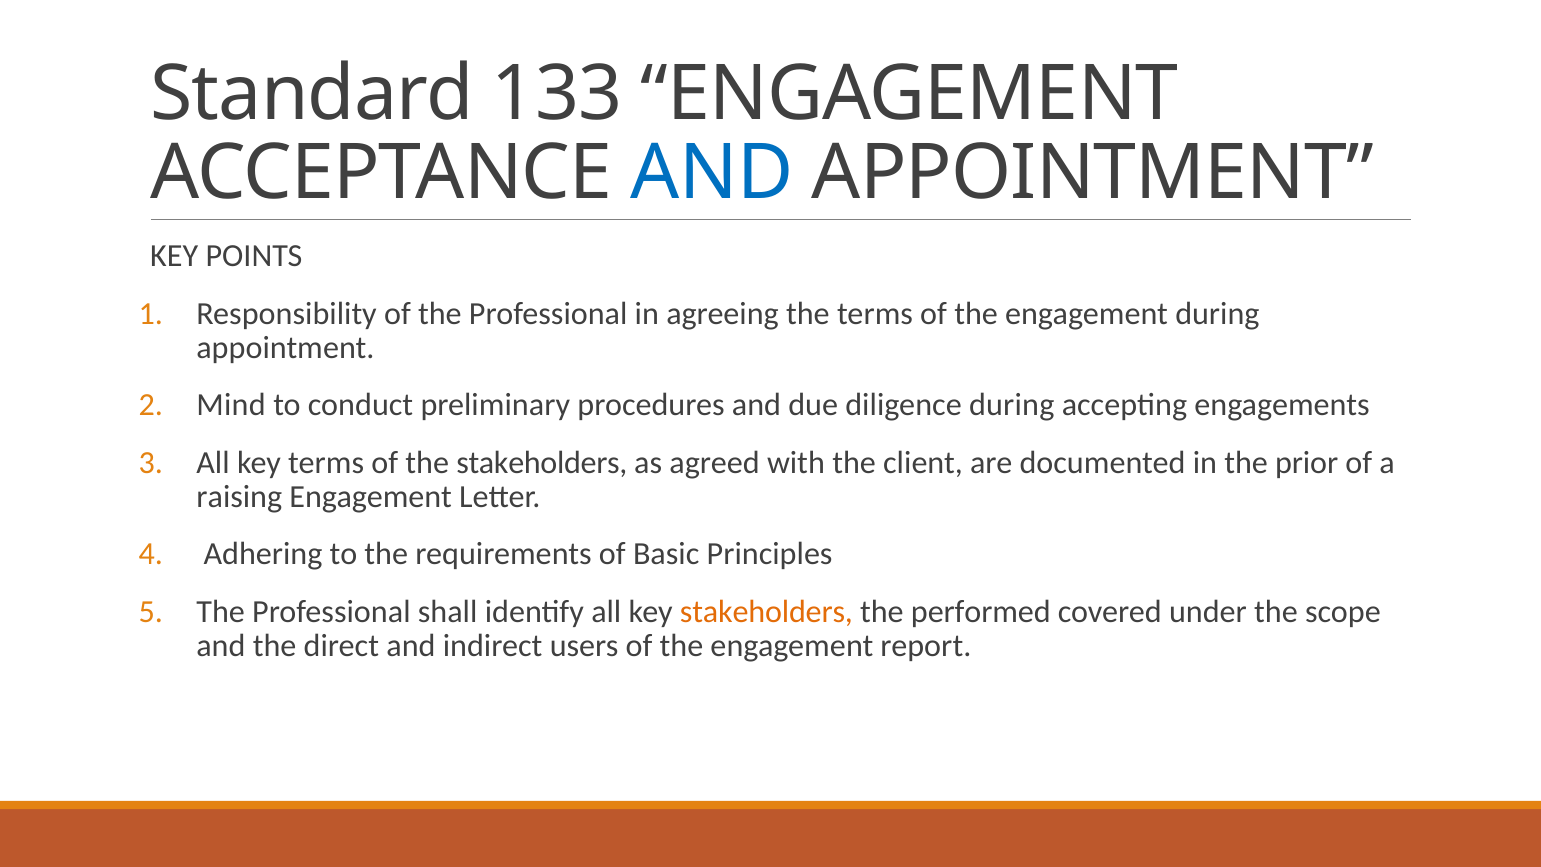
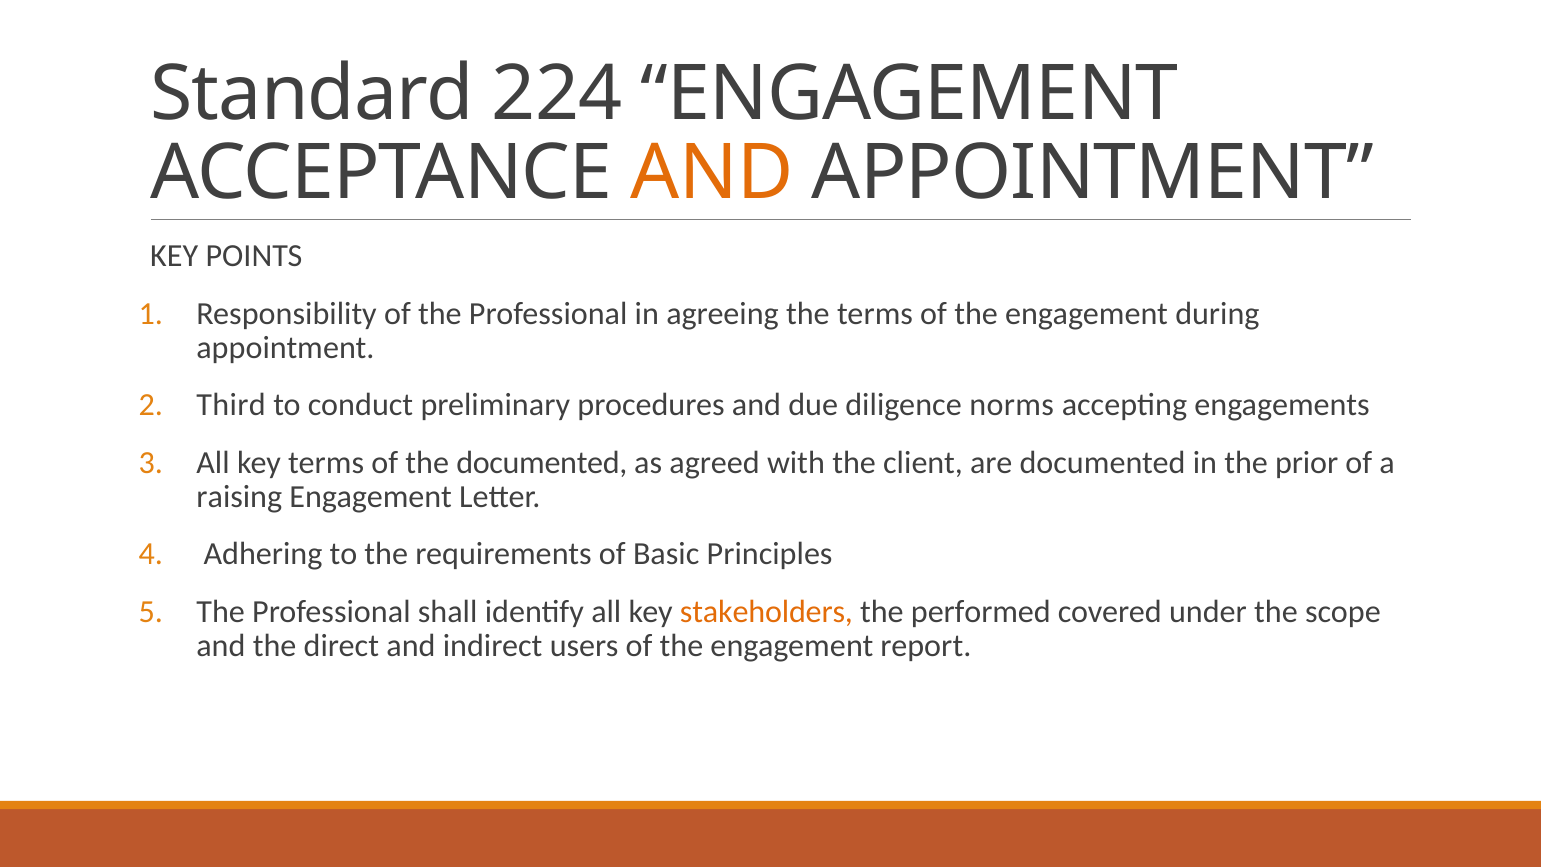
133: 133 -> 224
AND at (712, 173) colour: blue -> orange
Mind: Mind -> Third
diligence during: during -> norms
the stakeholders: stakeholders -> documented
